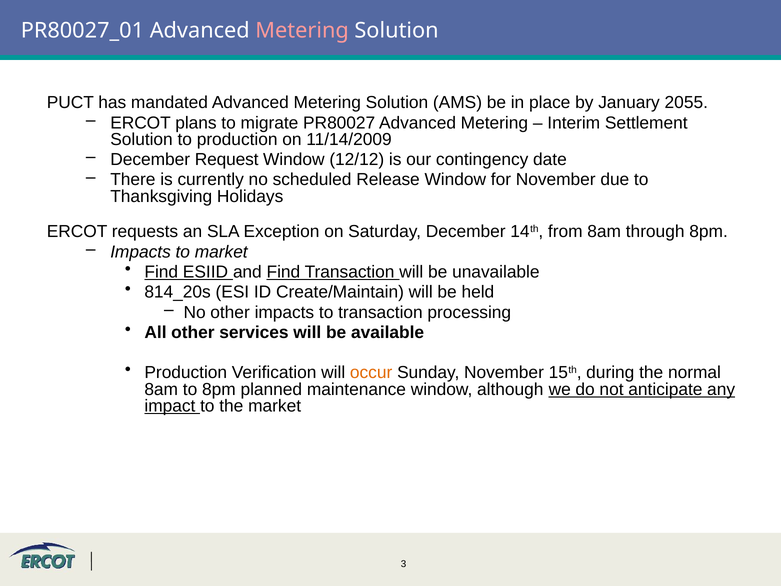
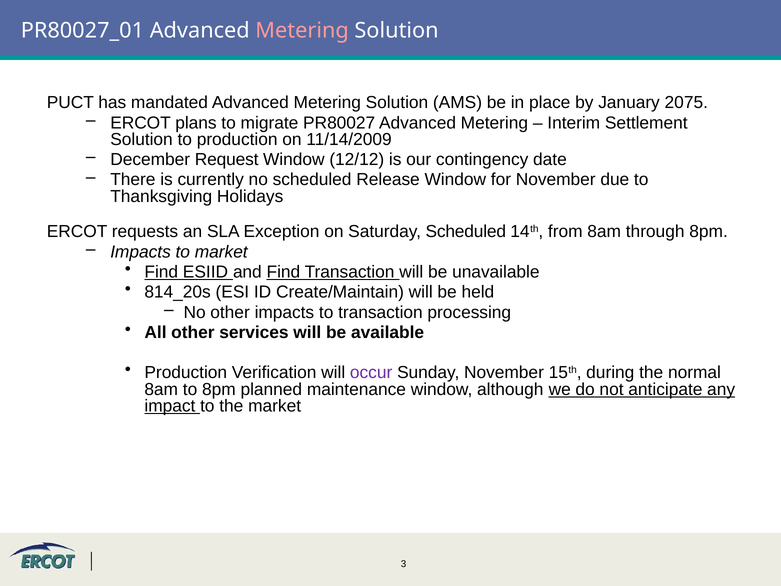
2055: 2055 -> 2075
Saturday December: December -> Scheduled
occur colour: orange -> purple
